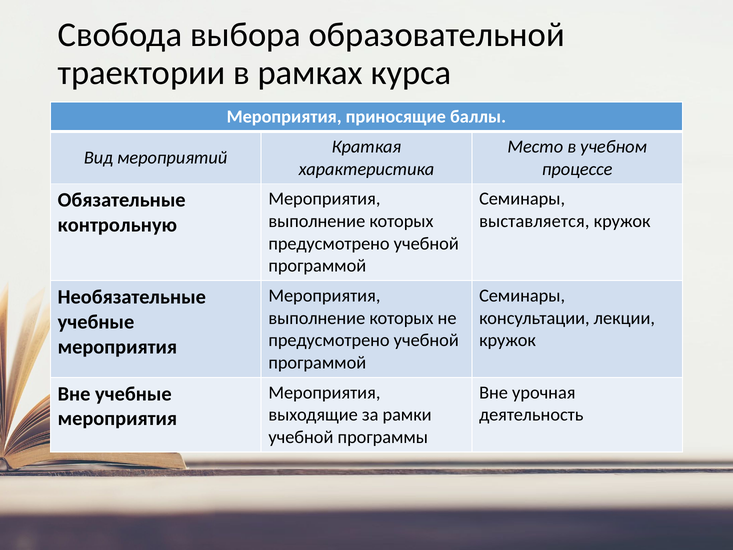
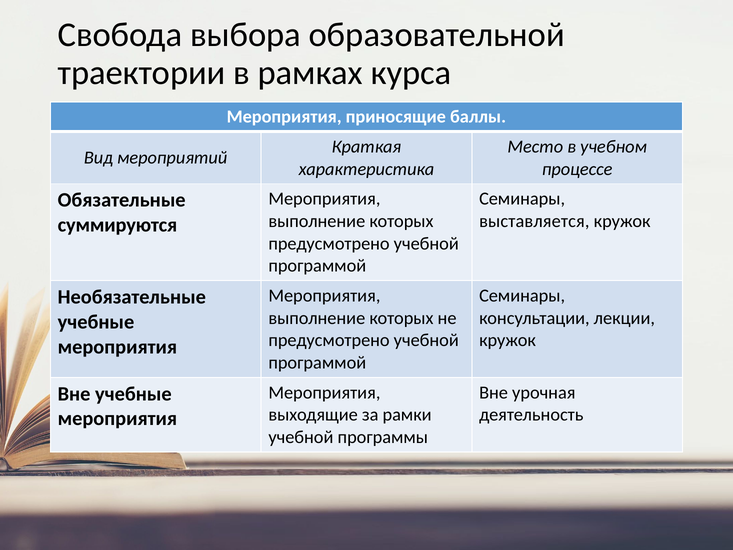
контрольную: контрольную -> суммируются
